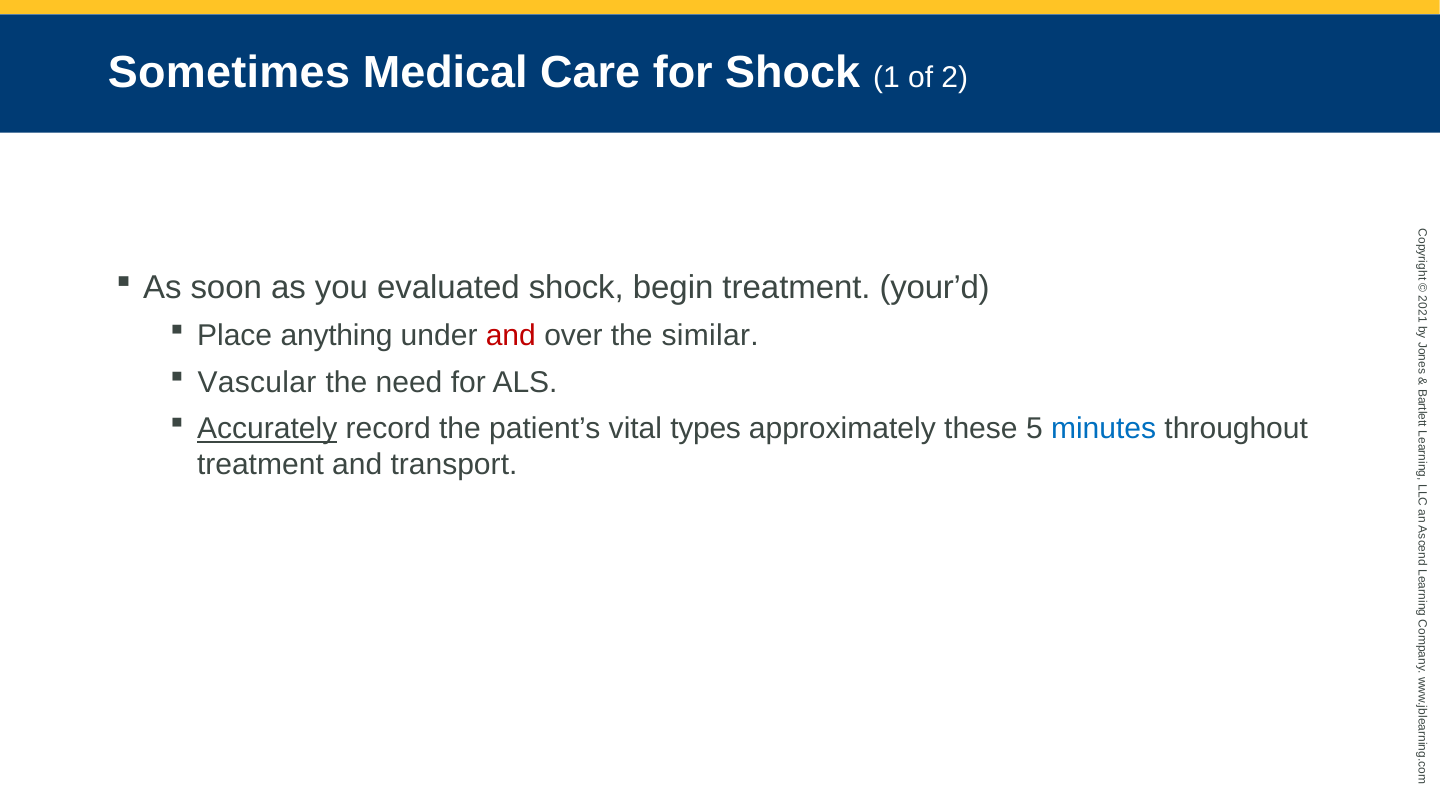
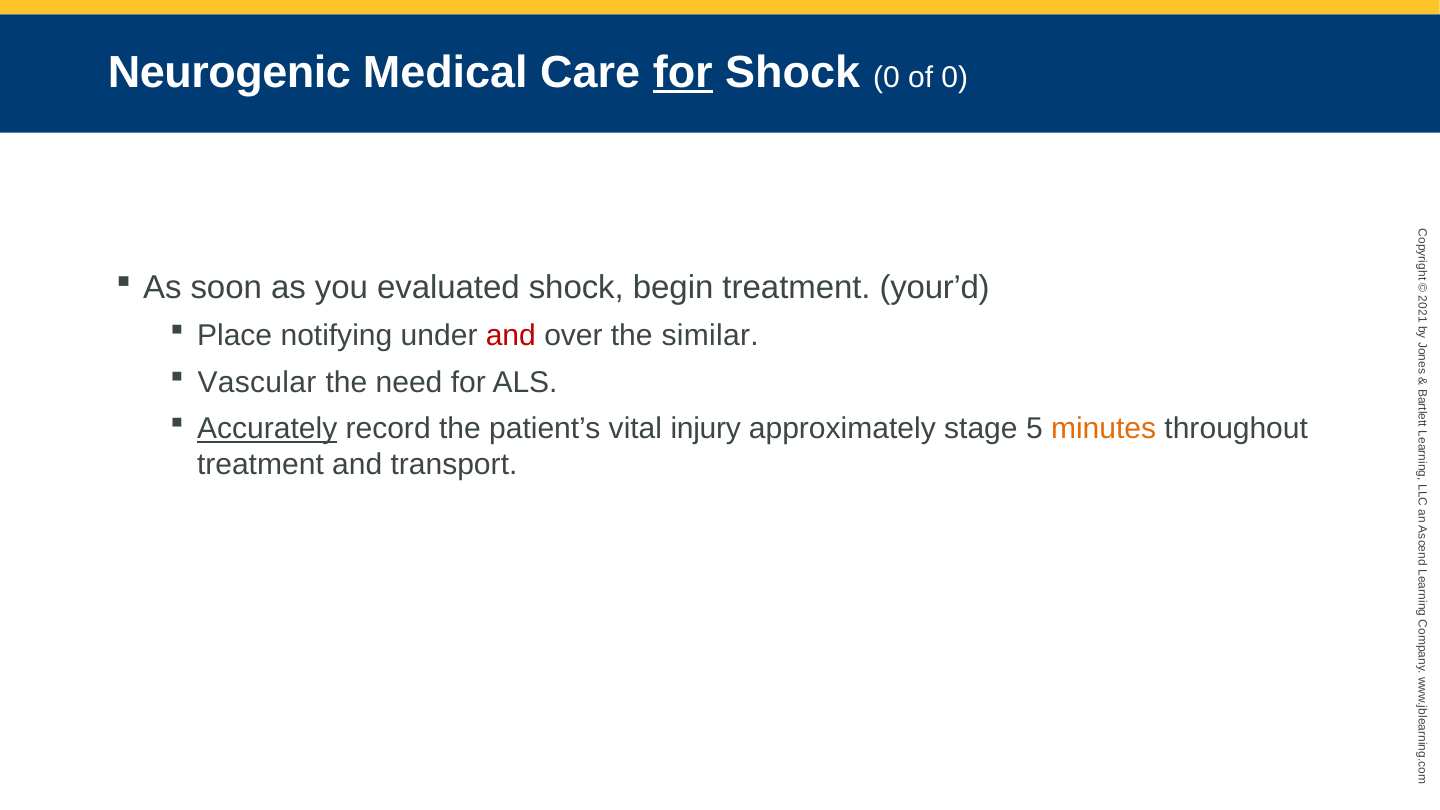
Sometimes: Sometimes -> Neurogenic
for at (683, 72) underline: none -> present
Shock 1: 1 -> 0
of 2: 2 -> 0
anything: anything -> notifying
types: types -> injury
these: these -> stage
minutes colour: blue -> orange
